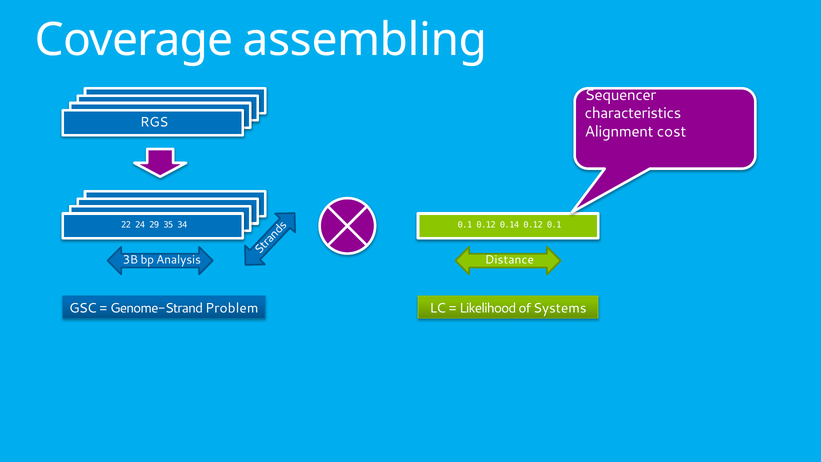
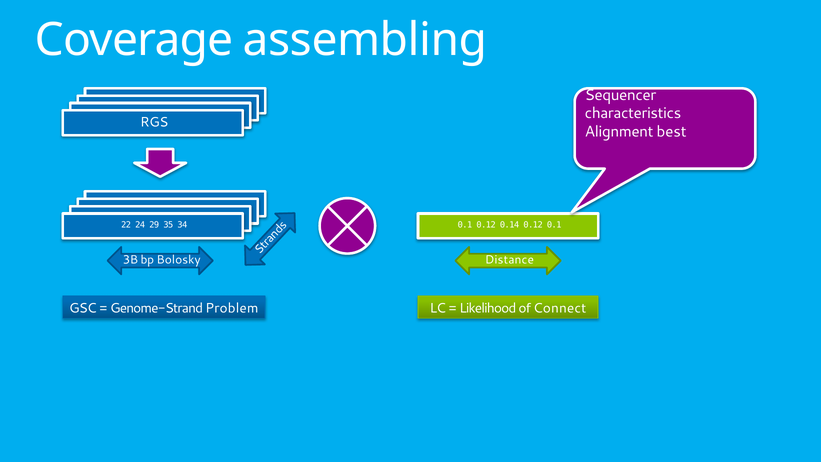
cost: cost -> best
Analysis: Analysis -> Bolosky
Systems: Systems -> Connect
